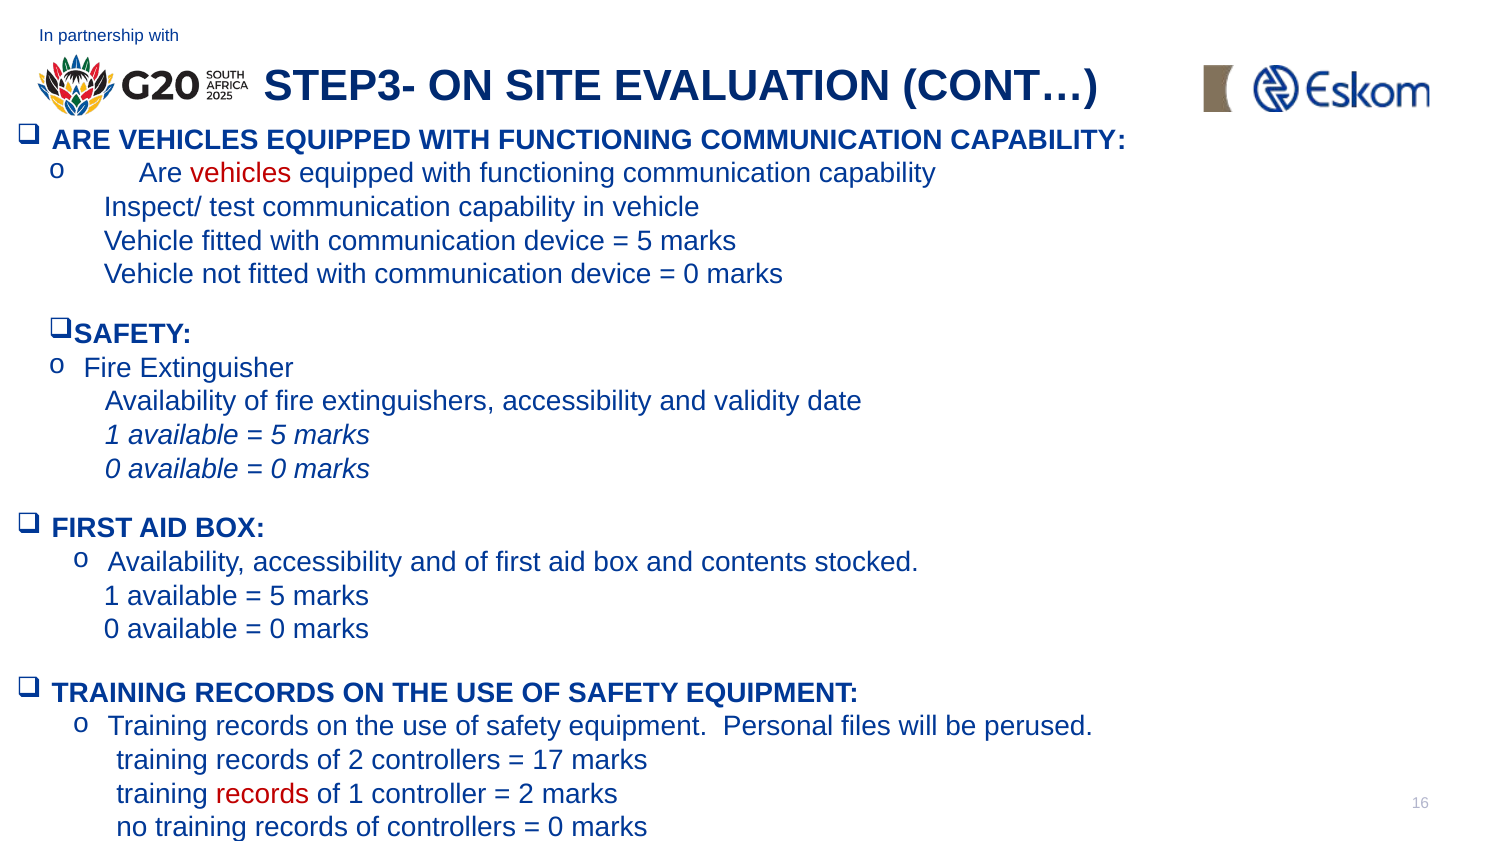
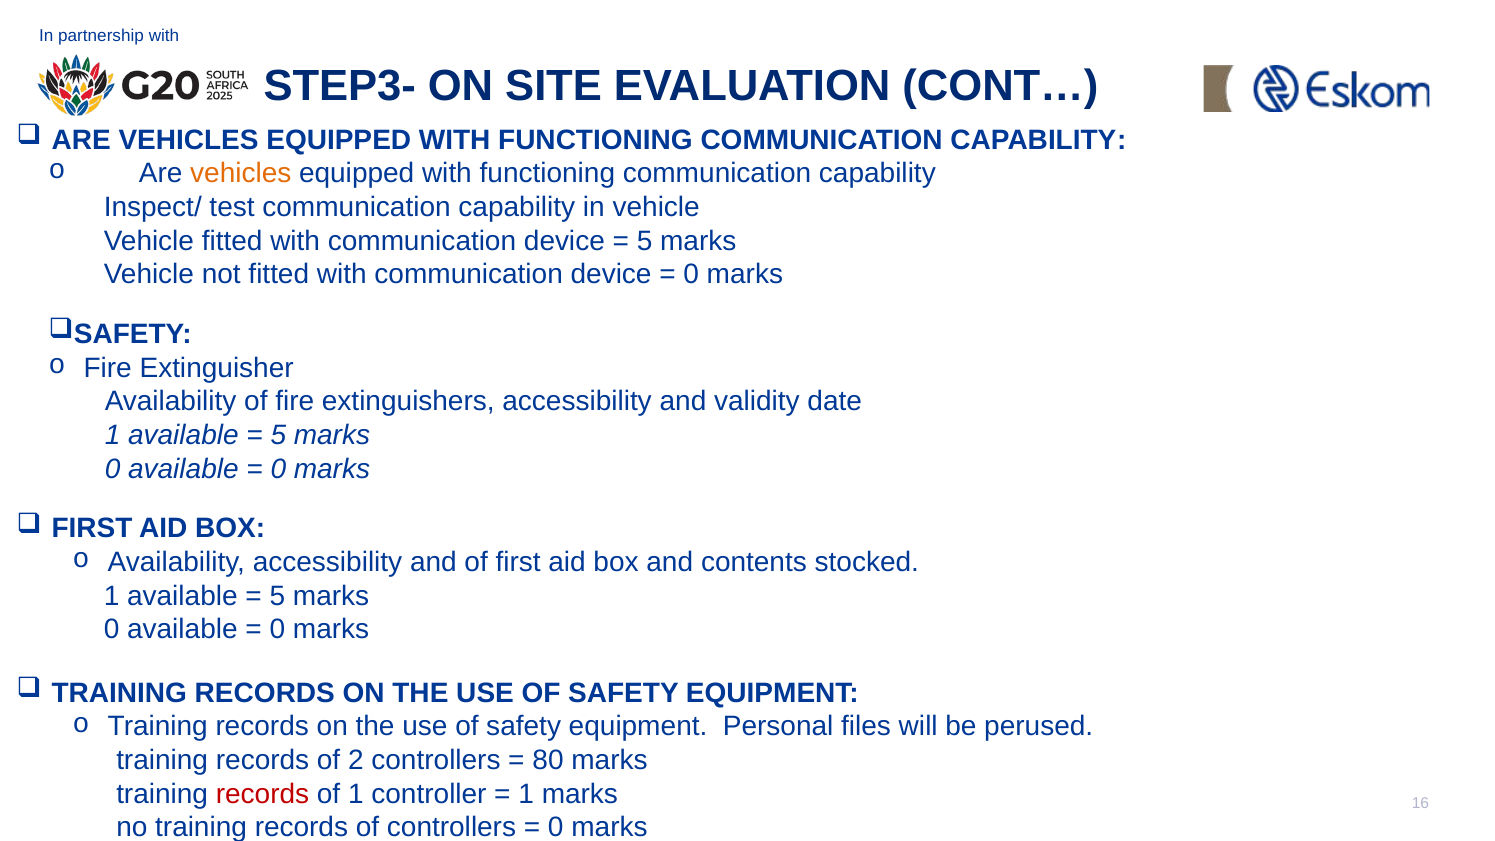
vehicles at (241, 173) colour: red -> orange
17: 17 -> 80
2 at (526, 794): 2 -> 1
